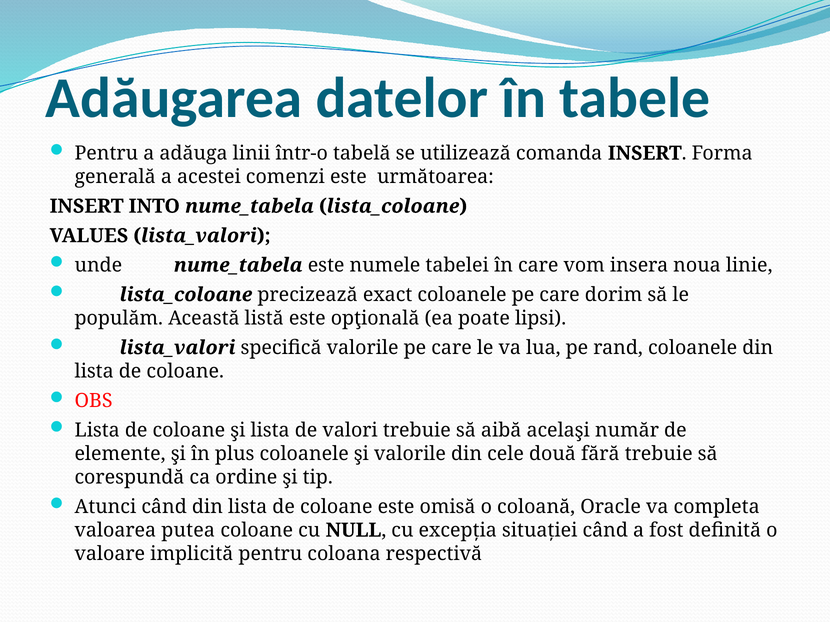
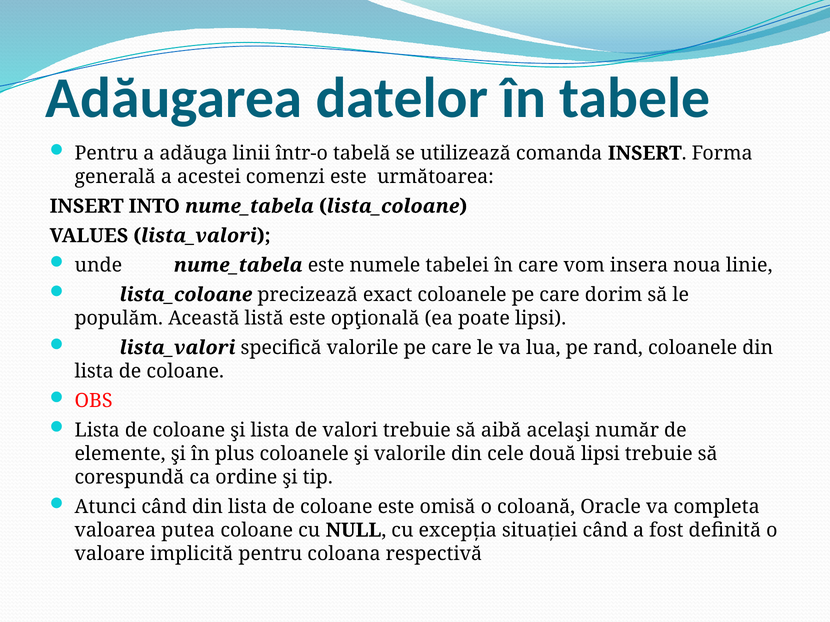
două fără: fără -> lipsi
